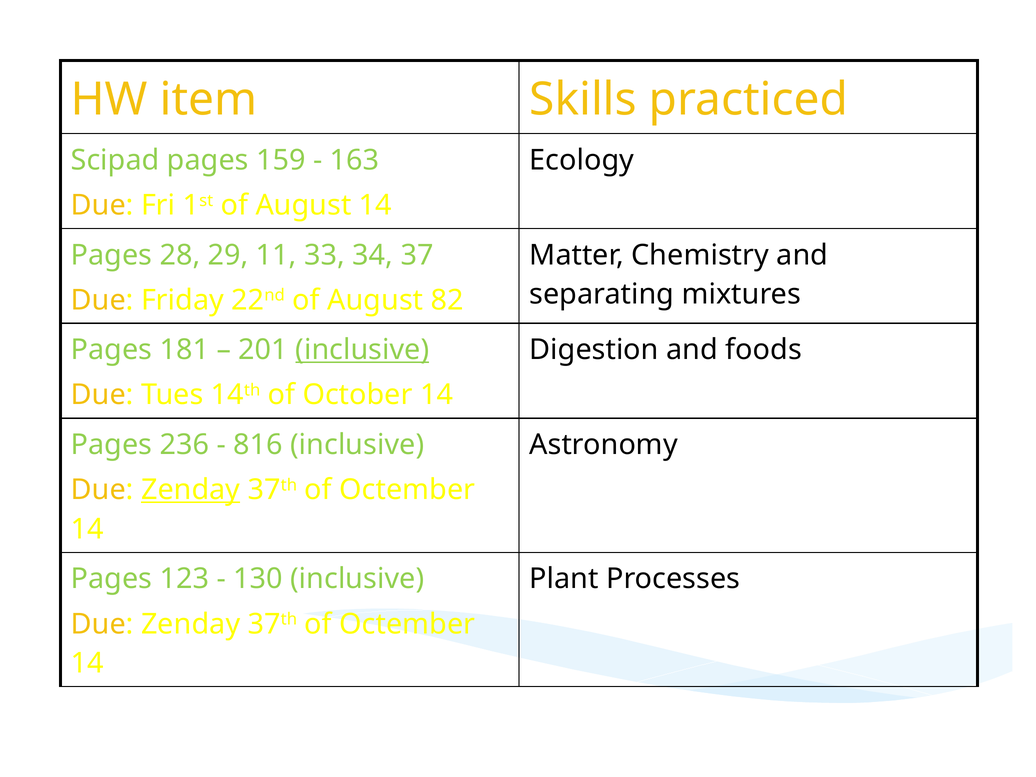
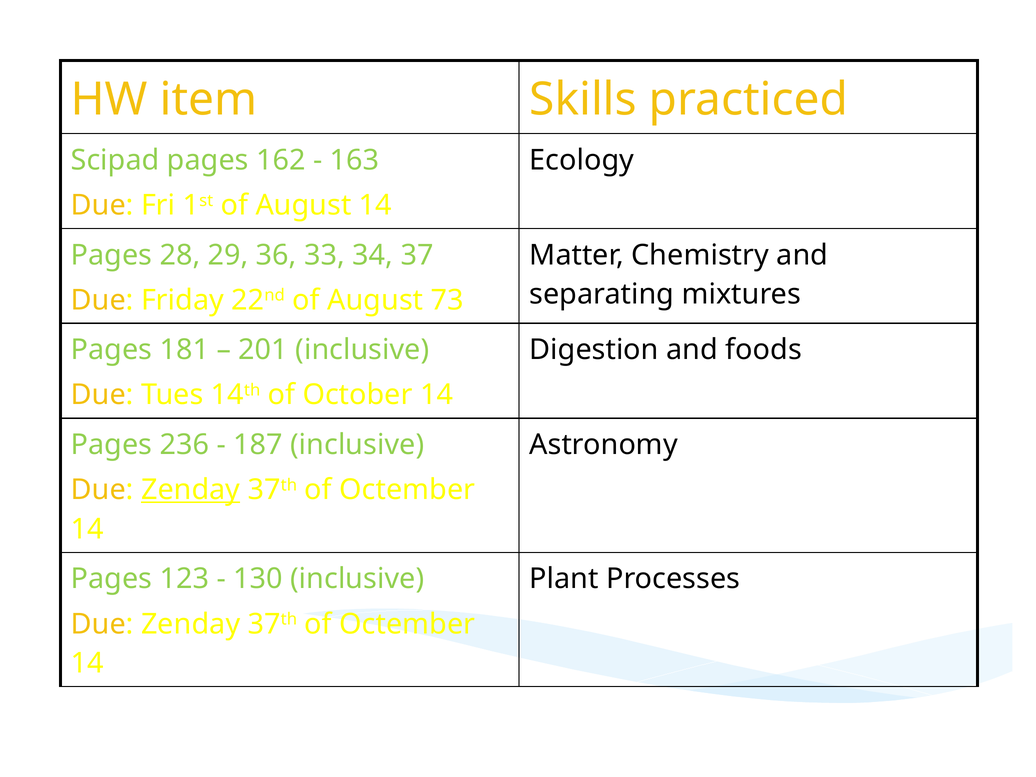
159: 159 -> 162
11: 11 -> 36
82: 82 -> 73
inclusive at (362, 350) underline: present -> none
816: 816 -> 187
